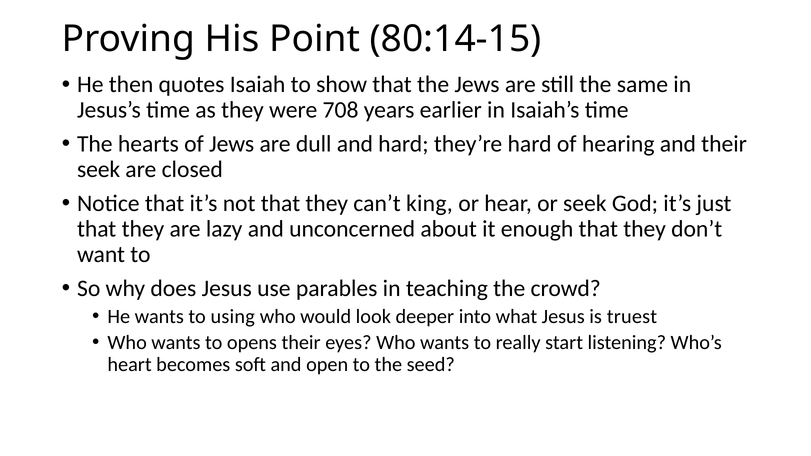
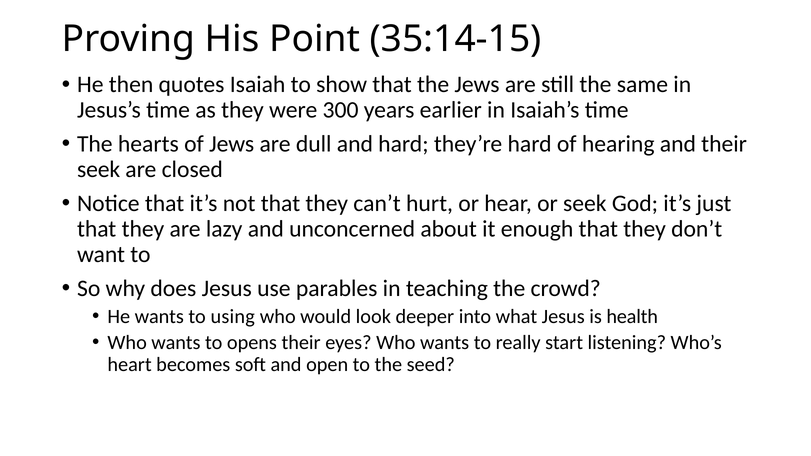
80:14-15: 80:14-15 -> 35:14-15
708: 708 -> 300
king: king -> hurt
truest: truest -> health
